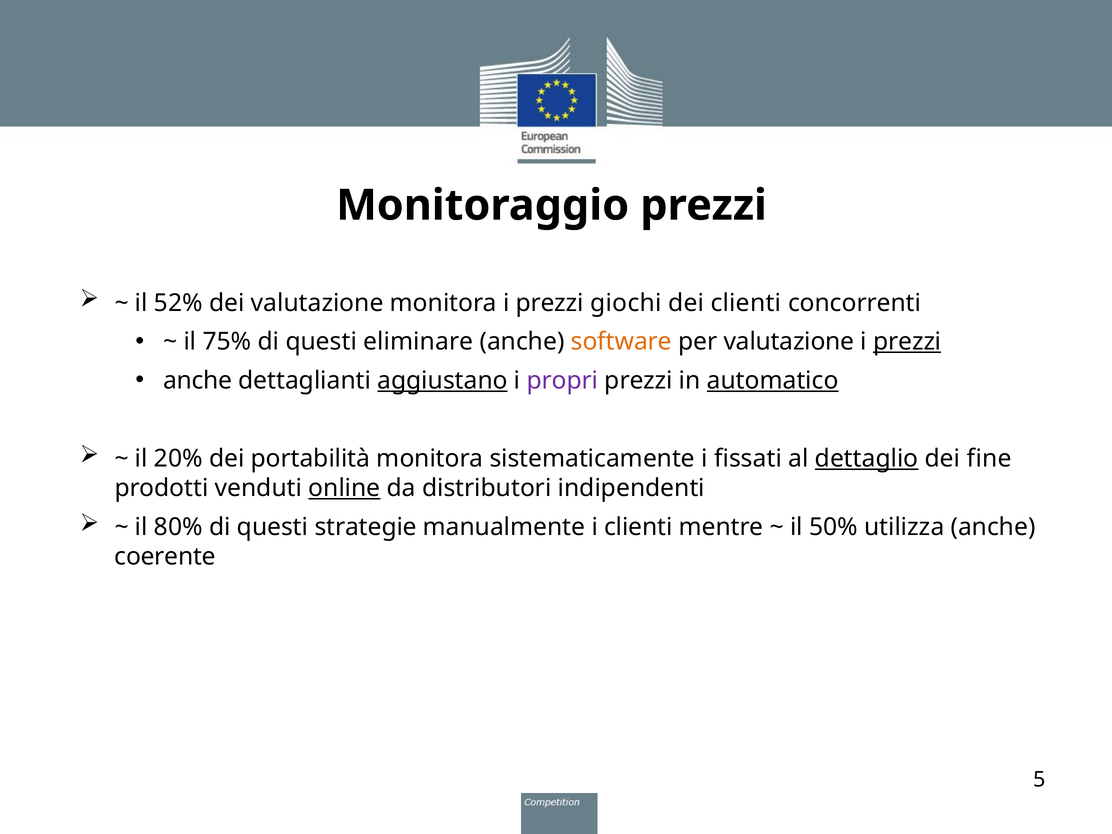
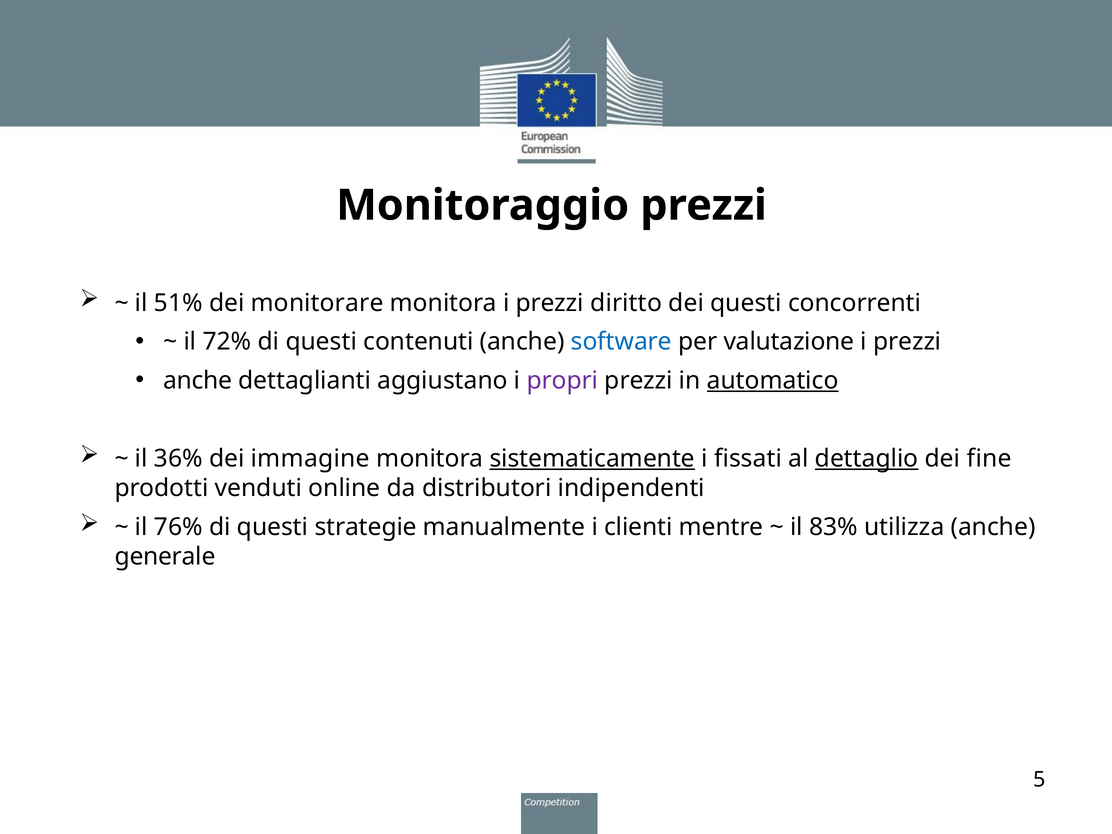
52%: 52% -> 51%
dei valutazione: valutazione -> monitorare
giochi: giochi -> diritto
dei clienti: clienti -> questi
75%: 75% -> 72%
eliminare: eliminare -> contenuti
software colour: orange -> blue
prezzi at (907, 342) underline: present -> none
aggiustano underline: present -> none
20%: 20% -> 36%
portabilità: portabilità -> immagine
sistematicamente underline: none -> present
online underline: present -> none
80%: 80% -> 76%
50%: 50% -> 83%
coerente: coerente -> generale
